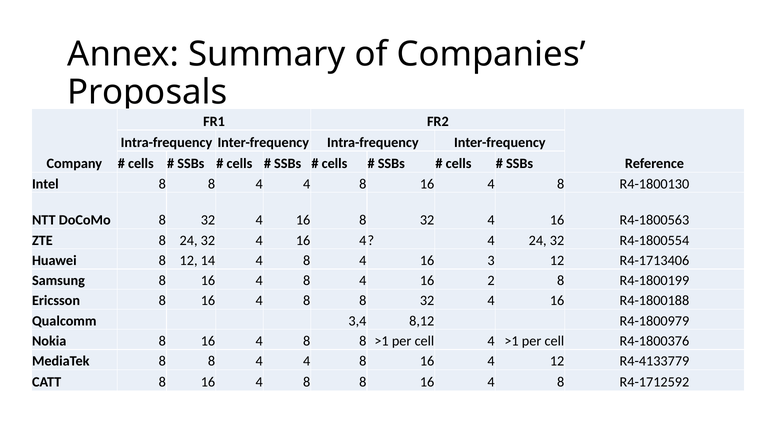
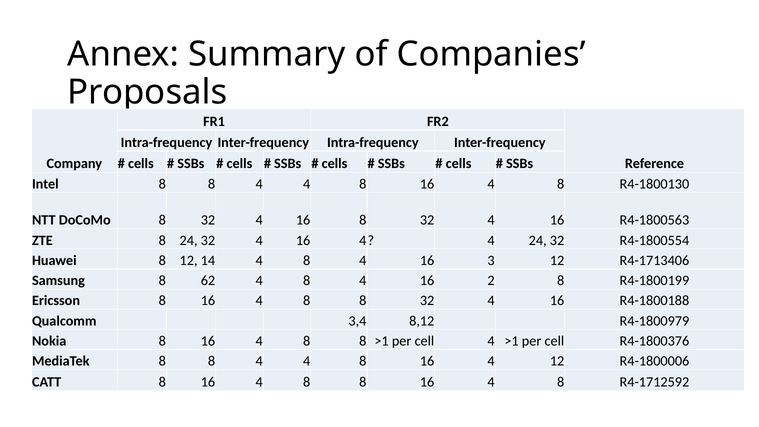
Samsung 8 16: 16 -> 62
R4-4133779: R4-4133779 -> R4-1800006
